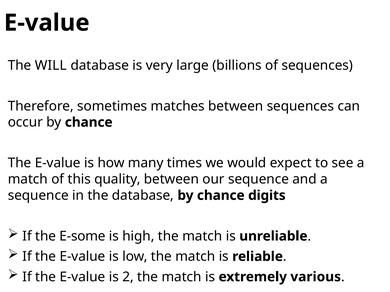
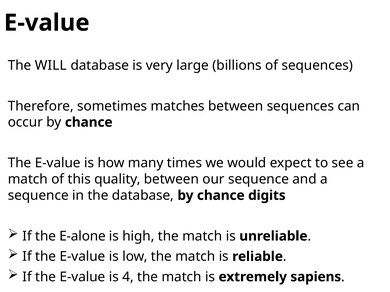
E-some: E-some -> E-alone
2: 2 -> 4
various: various -> sapiens
